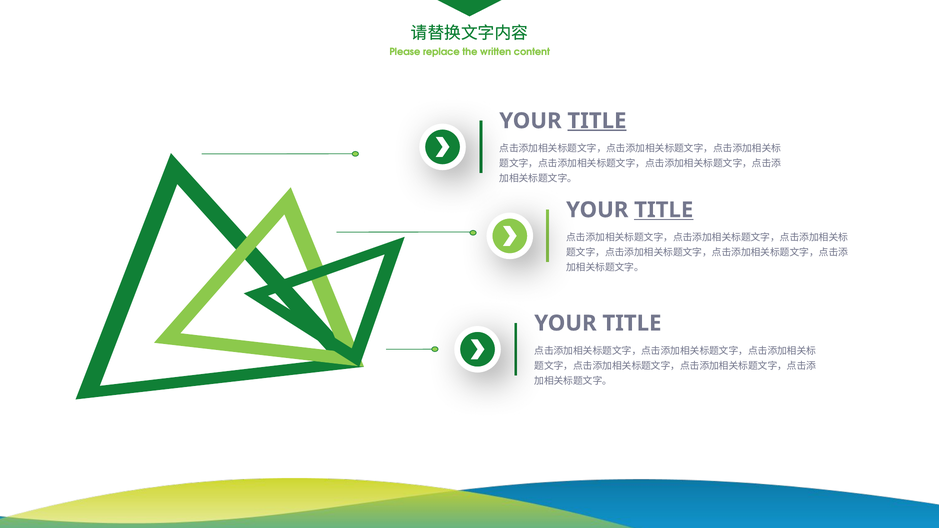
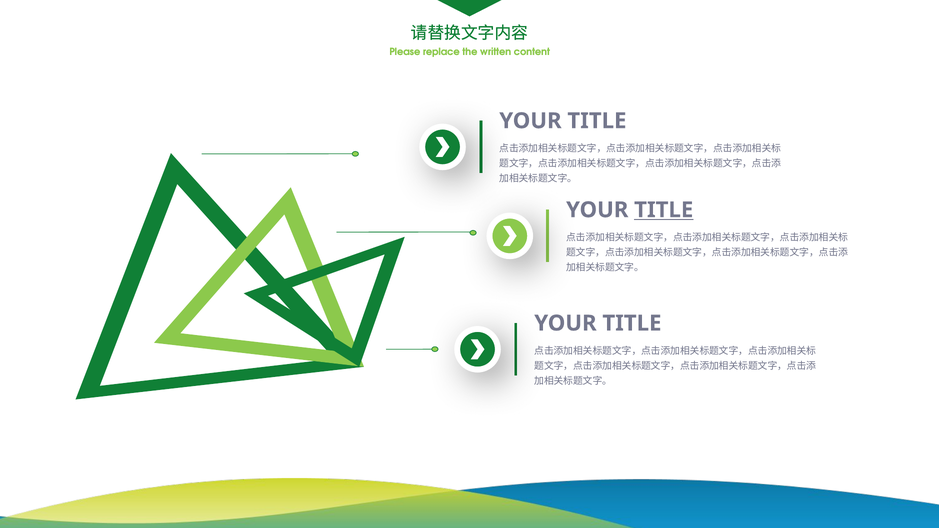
TITLE at (597, 121) underline: present -> none
